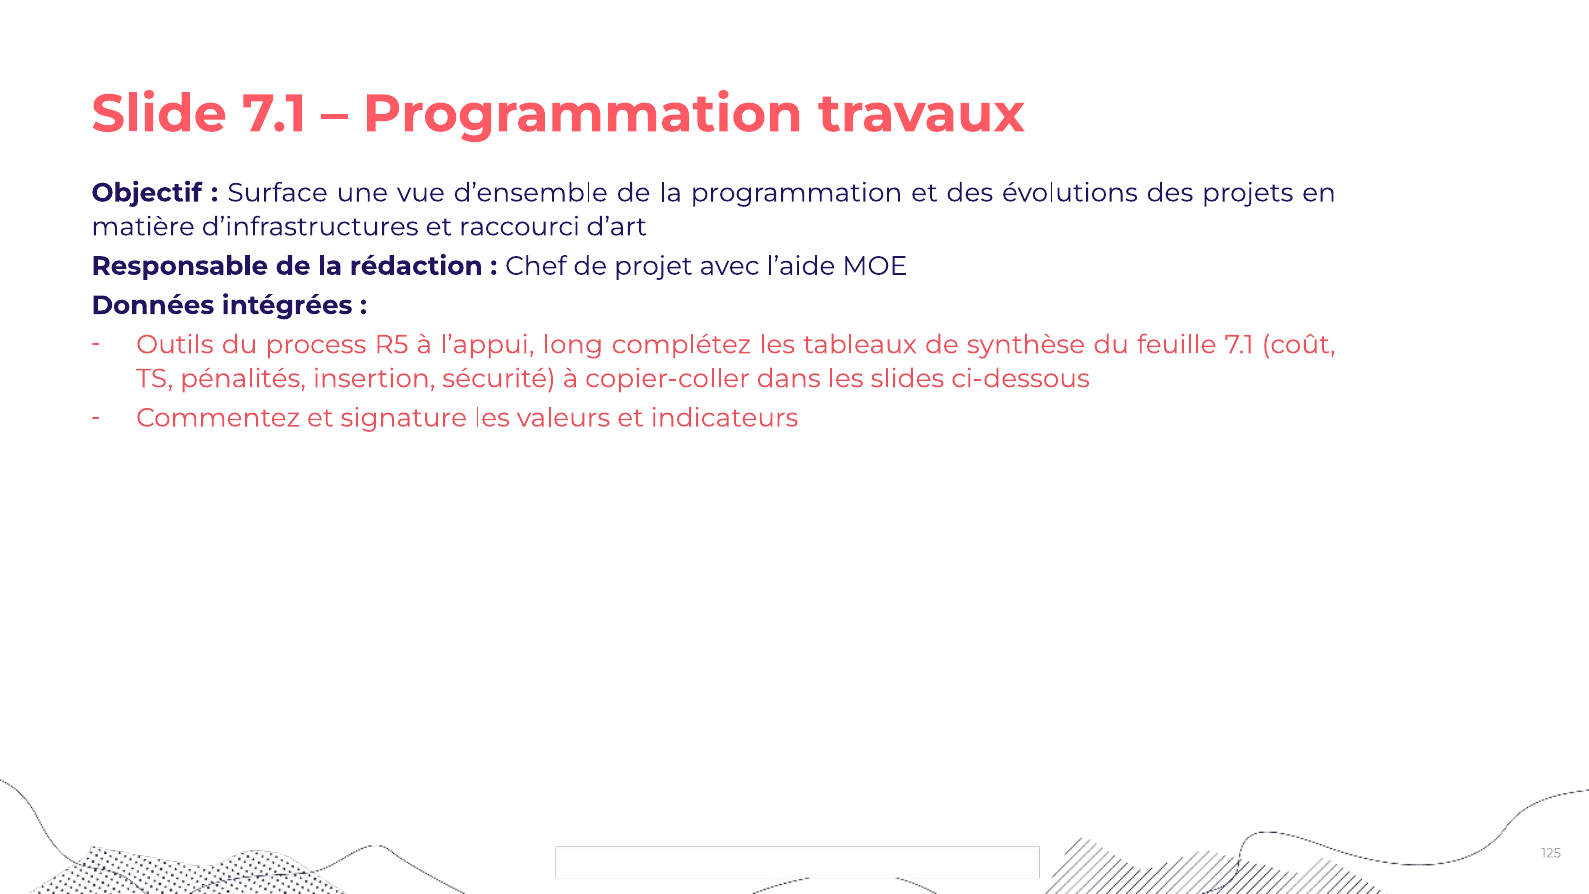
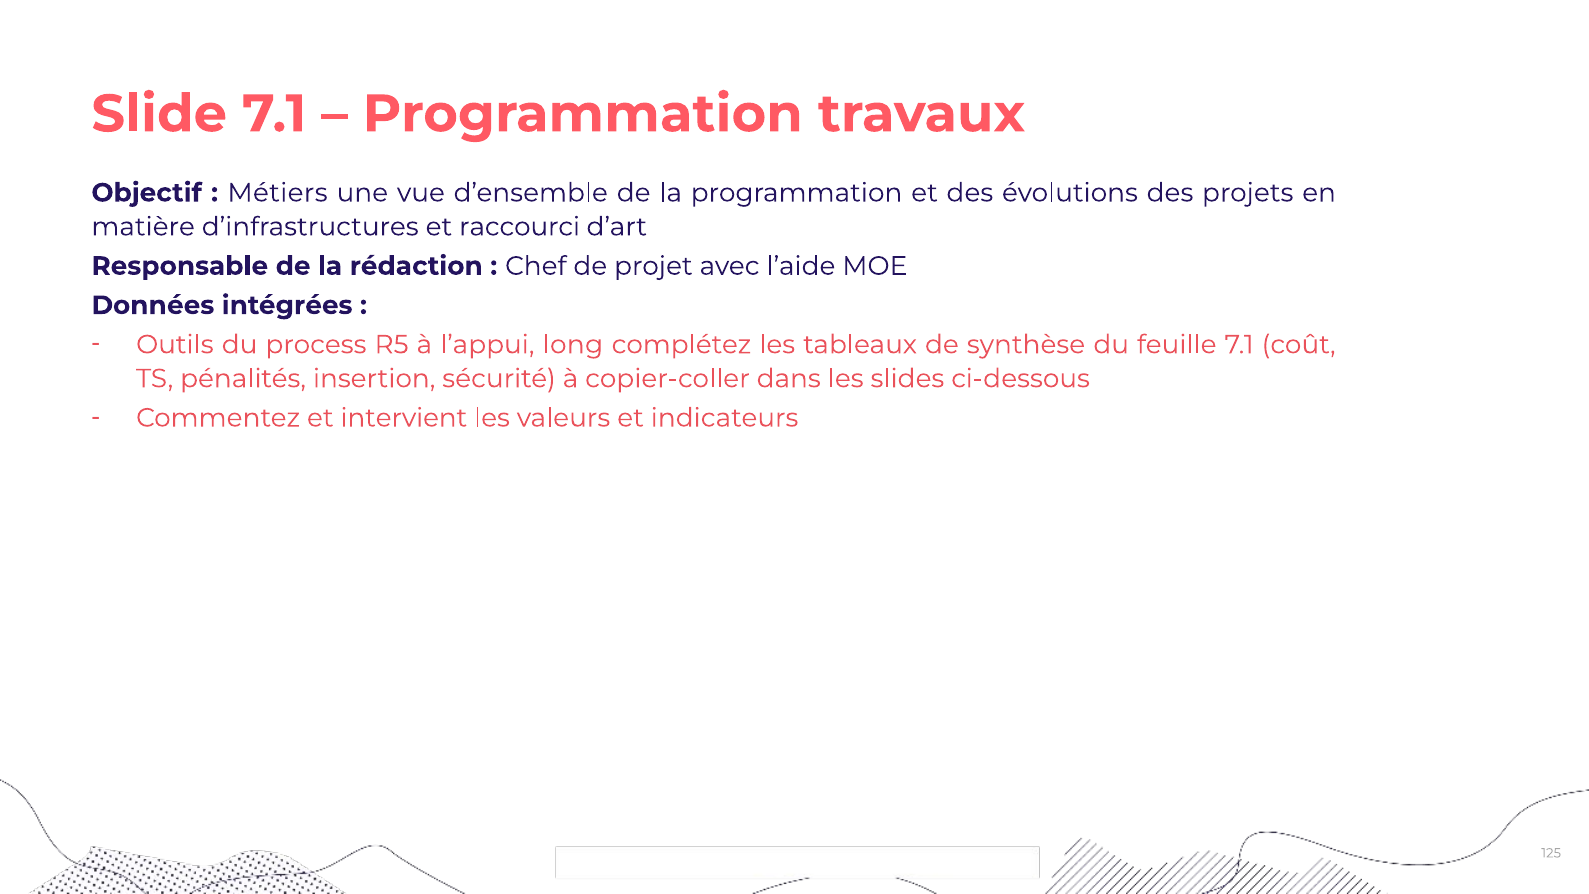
Surface: Surface -> Métiers
signature: signature -> intervient
